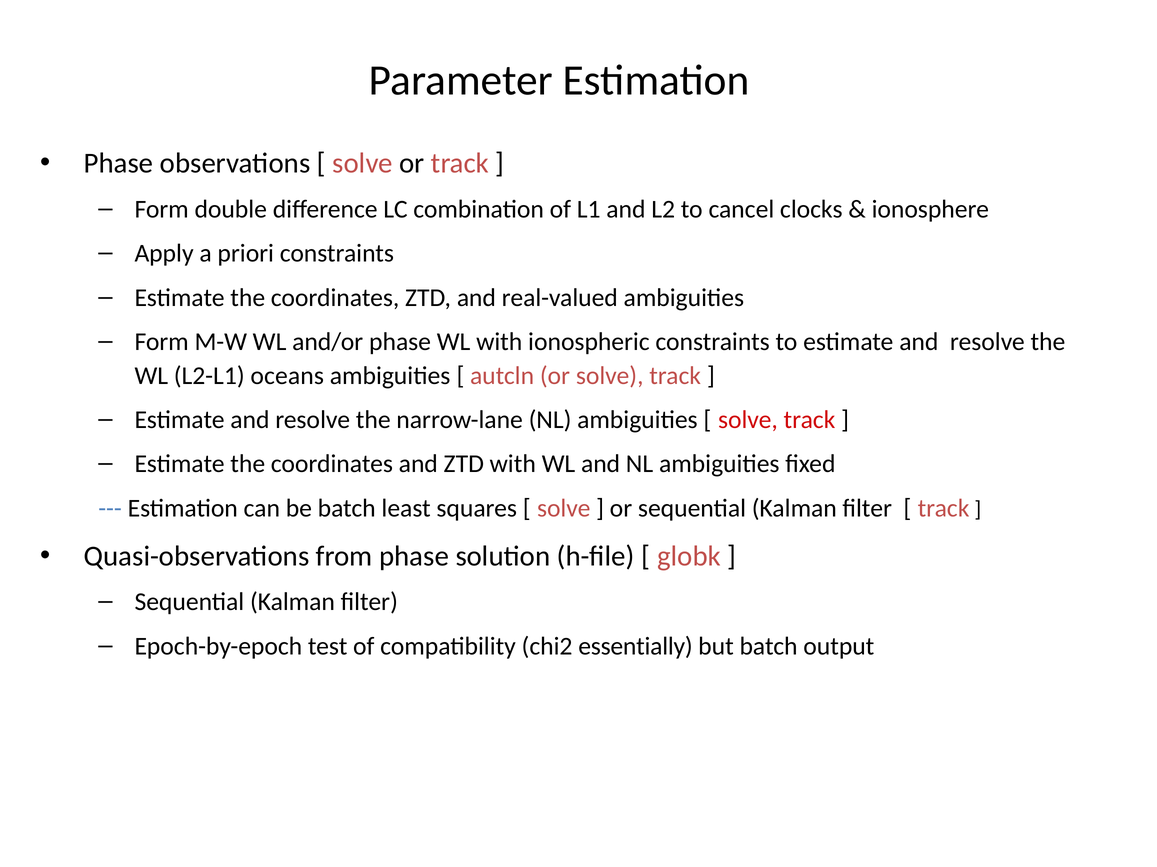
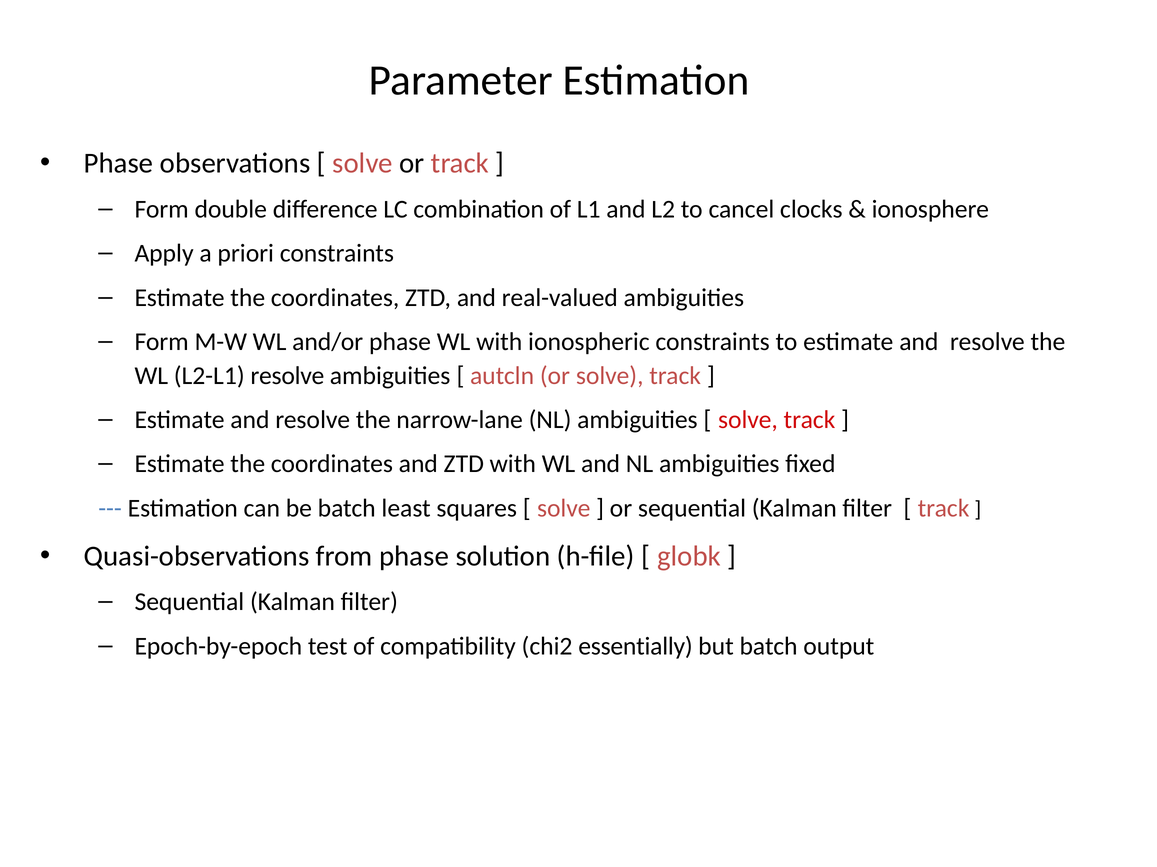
L2-L1 oceans: oceans -> resolve
